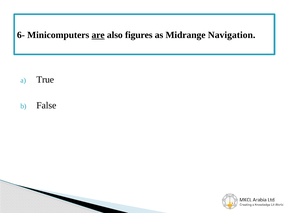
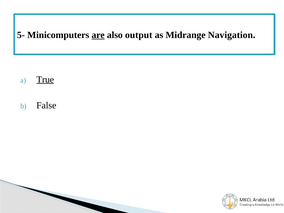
6-: 6- -> 5-
figures: figures -> output
True underline: none -> present
